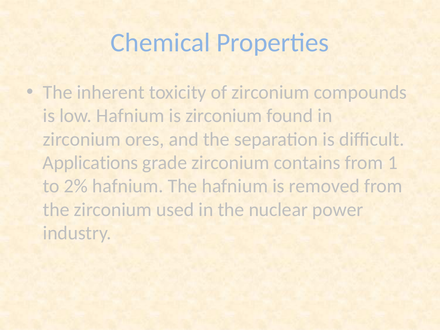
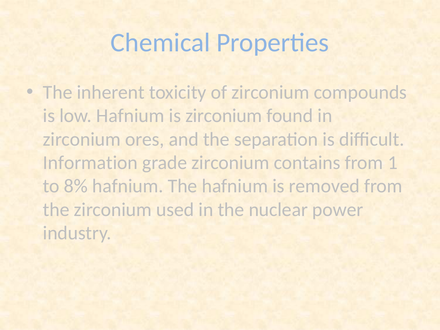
Applications: Applications -> Information
2%: 2% -> 8%
